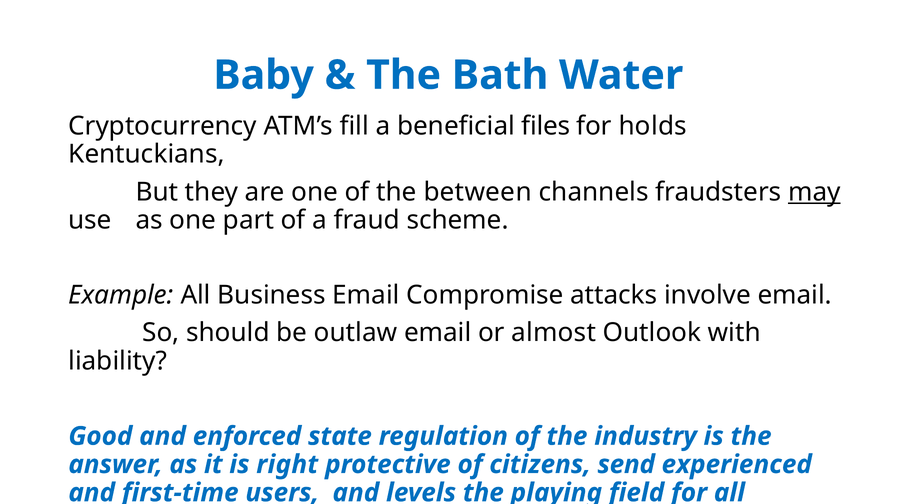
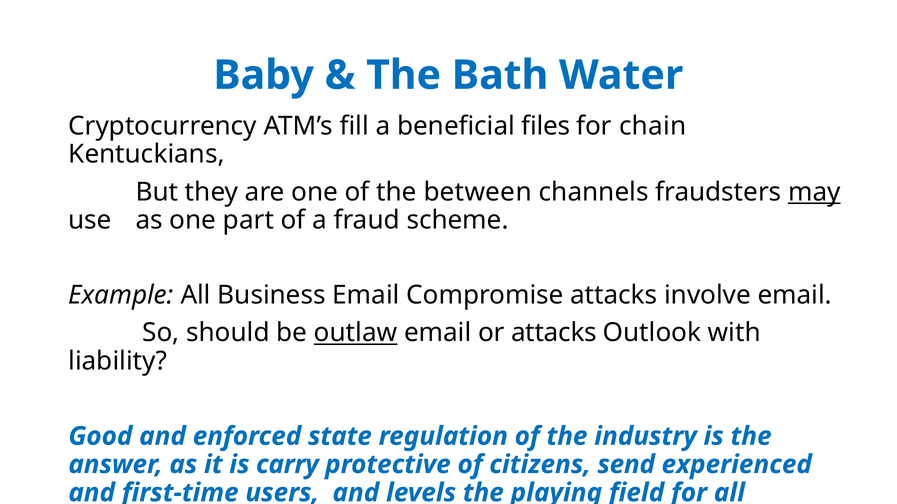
holds: holds -> chain
outlaw underline: none -> present
or almost: almost -> attacks
right: right -> carry
